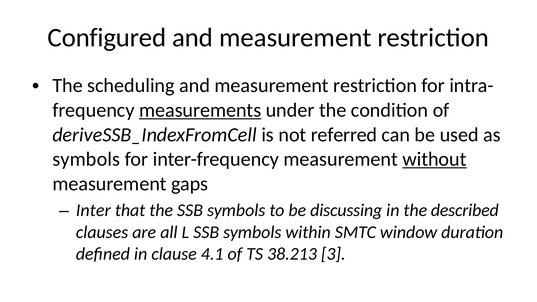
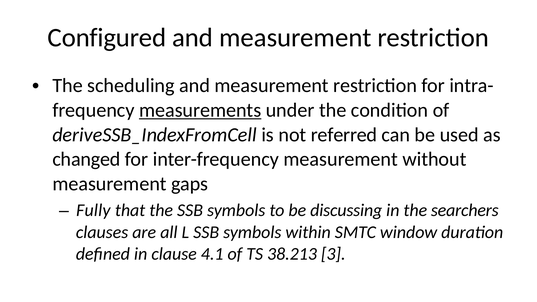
symbols at (86, 159): symbols -> changed
without underline: present -> none
Inter: Inter -> Fully
described: described -> searchers
